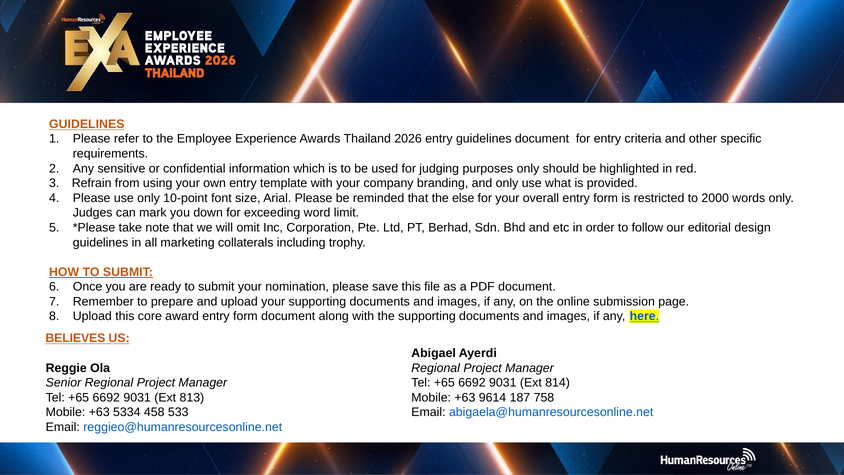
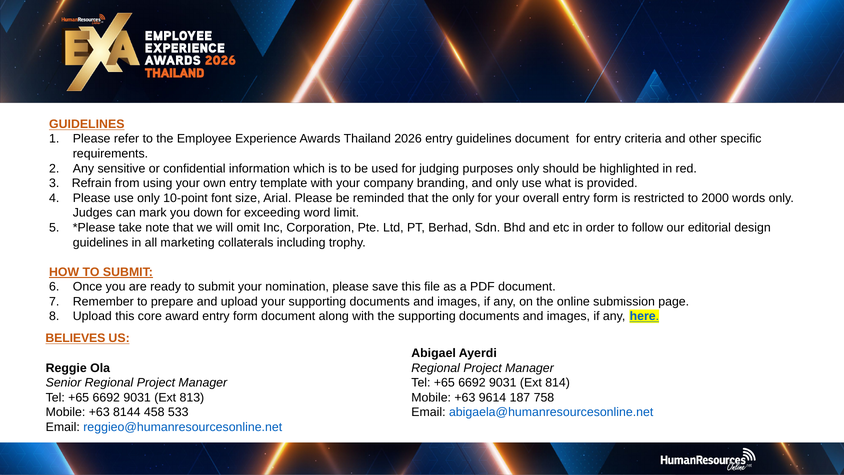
the else: else -> only
5334: 5334 -> 8144
